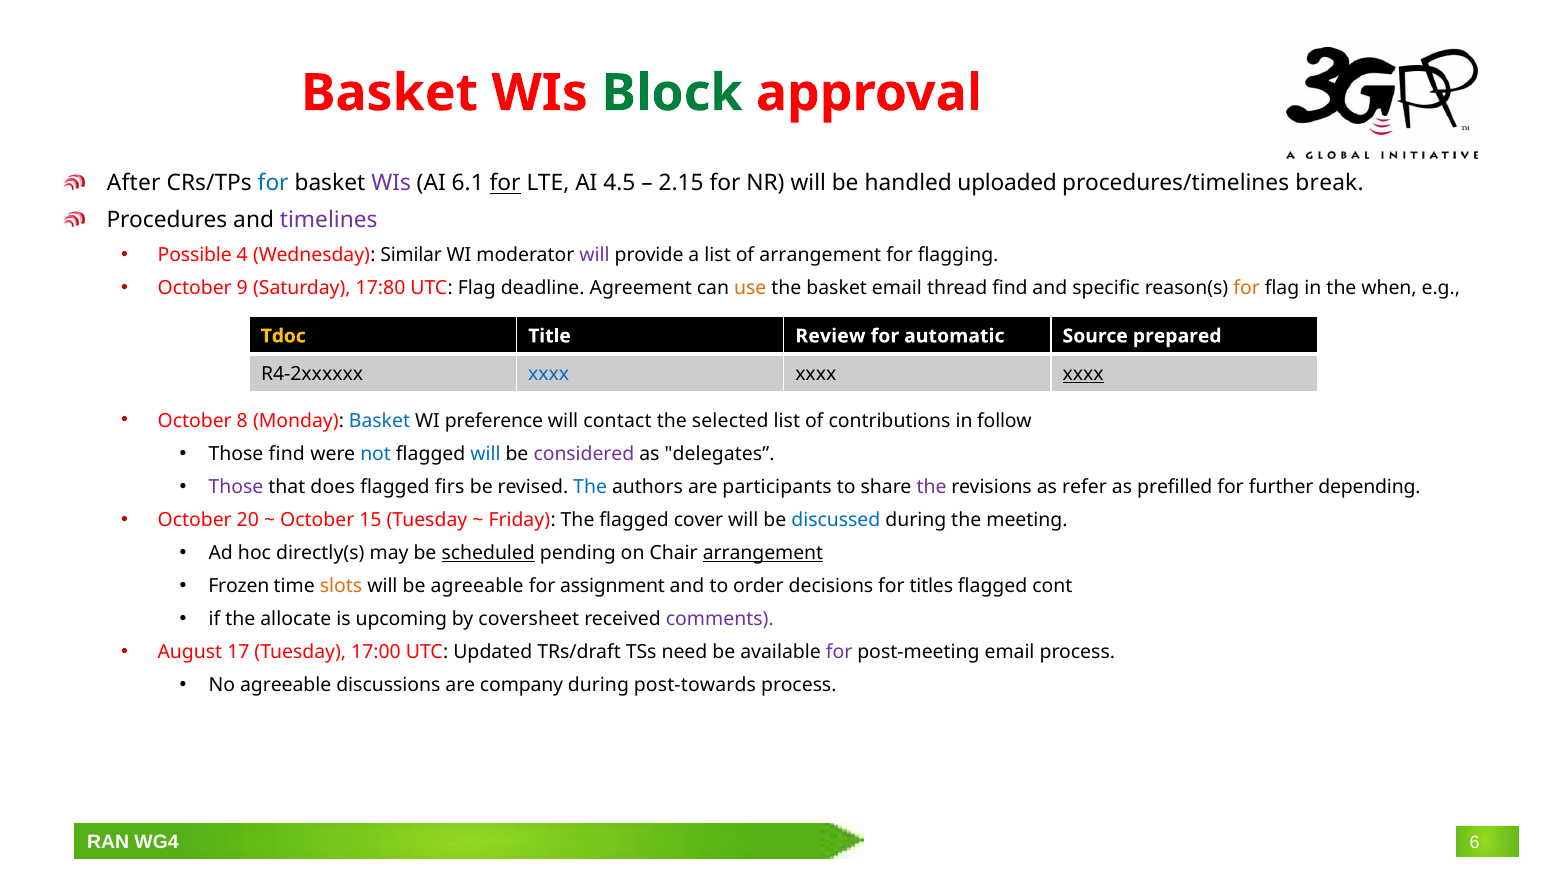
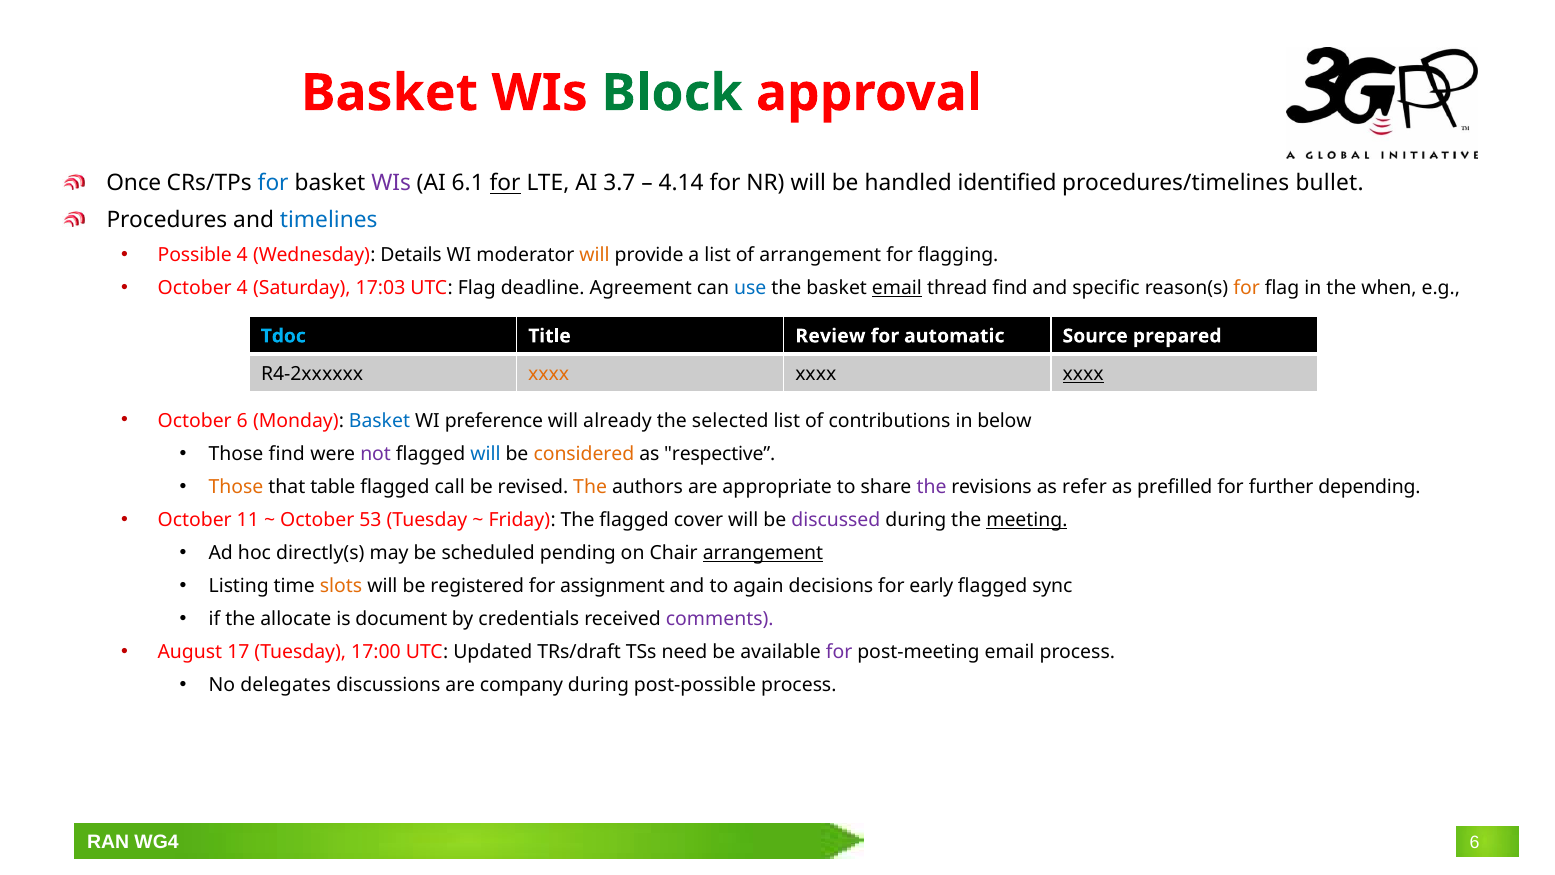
After: After -> Once
4.5: 4.5 -> 3.7
2.15: 2.15 -> 4.14
uploaded: uploaded -> identified
break: break -> bullet
timelines colour: purple -> blue
Similar: Similar -> Details
will at (595, 255) colour: purple -> orange
October 9: 9 -> 4
17:80: 17:80 -> 17:03
use colour: orange -> blue
email at (897, 288) underline: none -> present
Tdoc colour: yellow -> light blue
xxxx at (549, 374) colour: blue -> orange
October 8: 8 -> 6
contact: contact -> already
follow: follow -> below
not colour: blue -> purple
considered colour: purple -> orange
delegates: delegates -> respective
Those at (236, 487) colour: purple -> orange
does: does -> table
firs: firs -> call
The at (590, 487) colour: blue -> orange
participants: participants -> appropriate
20: 20 -> 11
15: 15 -> 53
discussed colour: blue -> purple
meeting underline: none -> present
scheduled underline: present -> none
Frozen: Frozen -> Listing
be agreeable: agreeable -> registered
order: order -> again
titles: titles -> early
cont: cont -> sync
upcoming: upcoming -> document
coversheet: coversheet -> credentials
No agreeable: agreeable -> delegates
post-towards: post-towards -> post-possible
